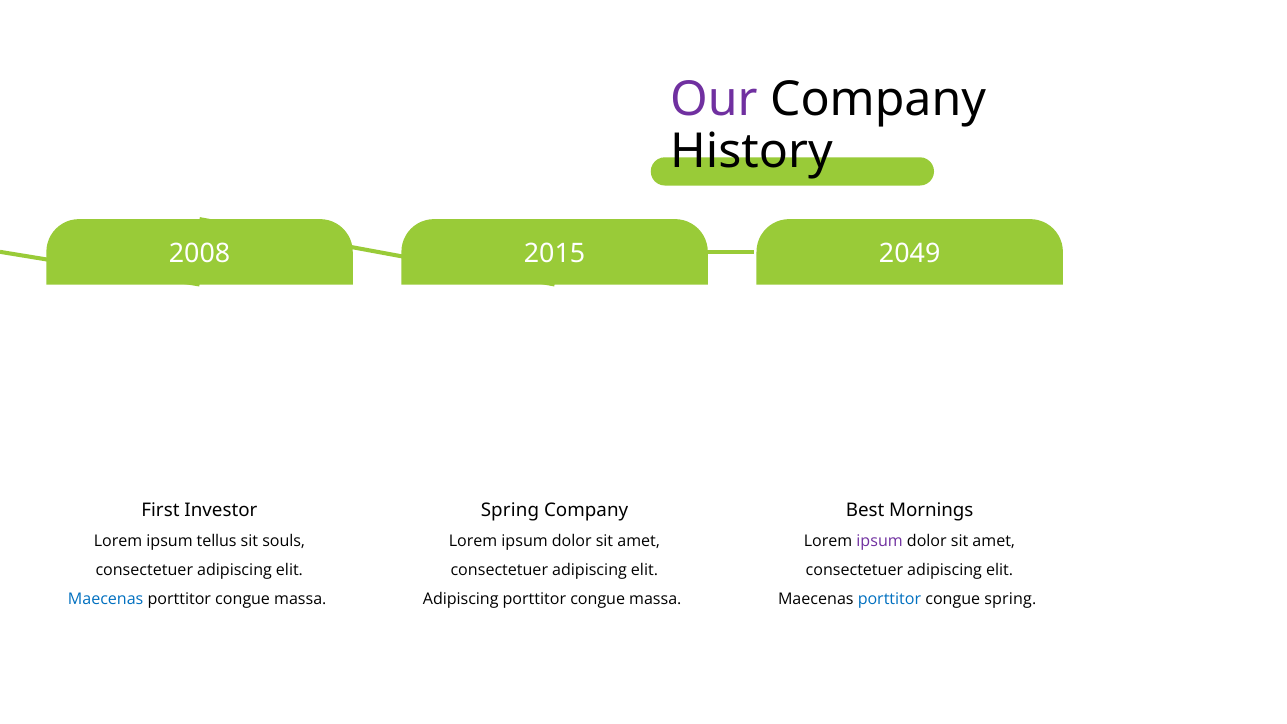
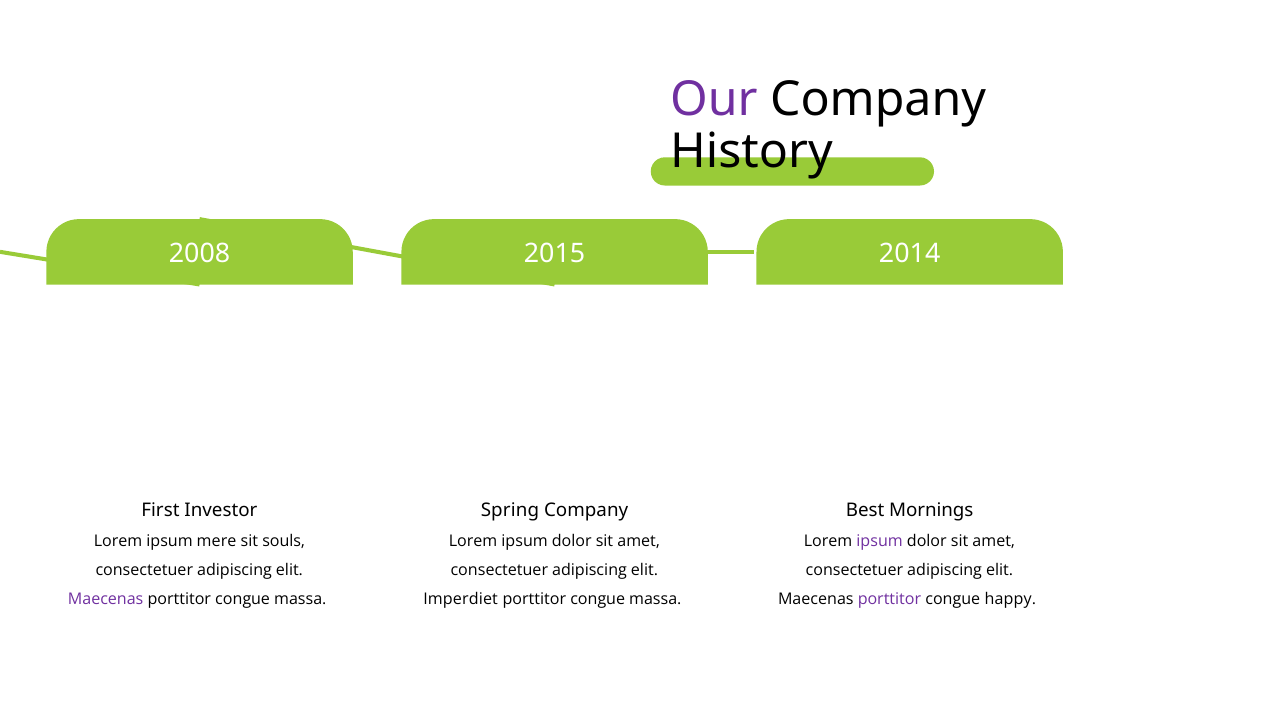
2049: 2049 -> 2014
tellus: tellus -> mere
Maecenas at (106, 599) colour: blue -> purple
Adipiscing at (461, 599): Adipiscing -> Imperdiet
porttitor at (889, 599) colour: blue -> purple
congue spring: spring -> happy
